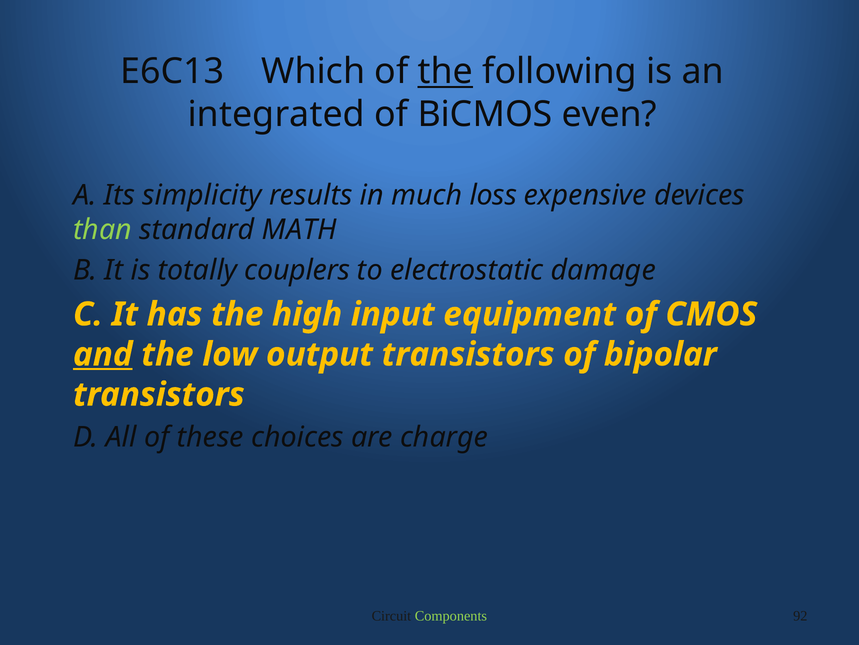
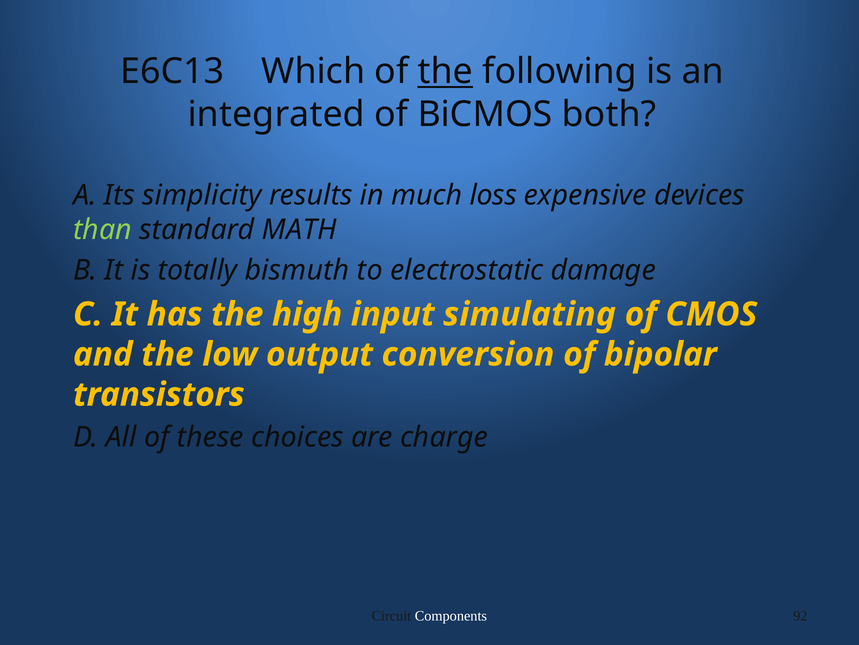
even: even -> both
couplers: couplers -> bismuth
equipment: equipment -> simulating
and underline: present -> none
output transistors: transistors -> conversion
Components colour: light green -> white
